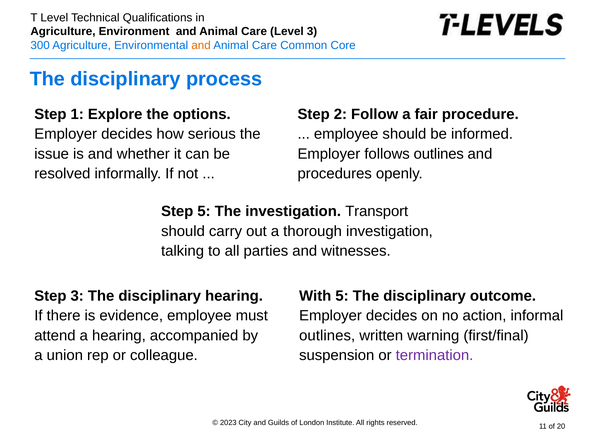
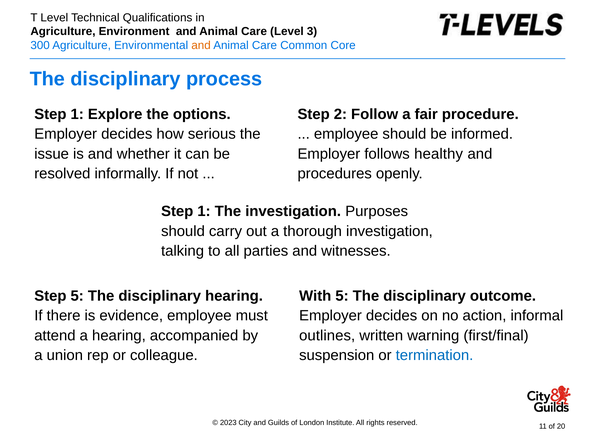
follows outlines: outlines -> healthy
5 at (204, 211): 5 -> 1
Transport: Transport -> Purposes
Step 3: 3 -> 5
termination colour: purple -> blue
